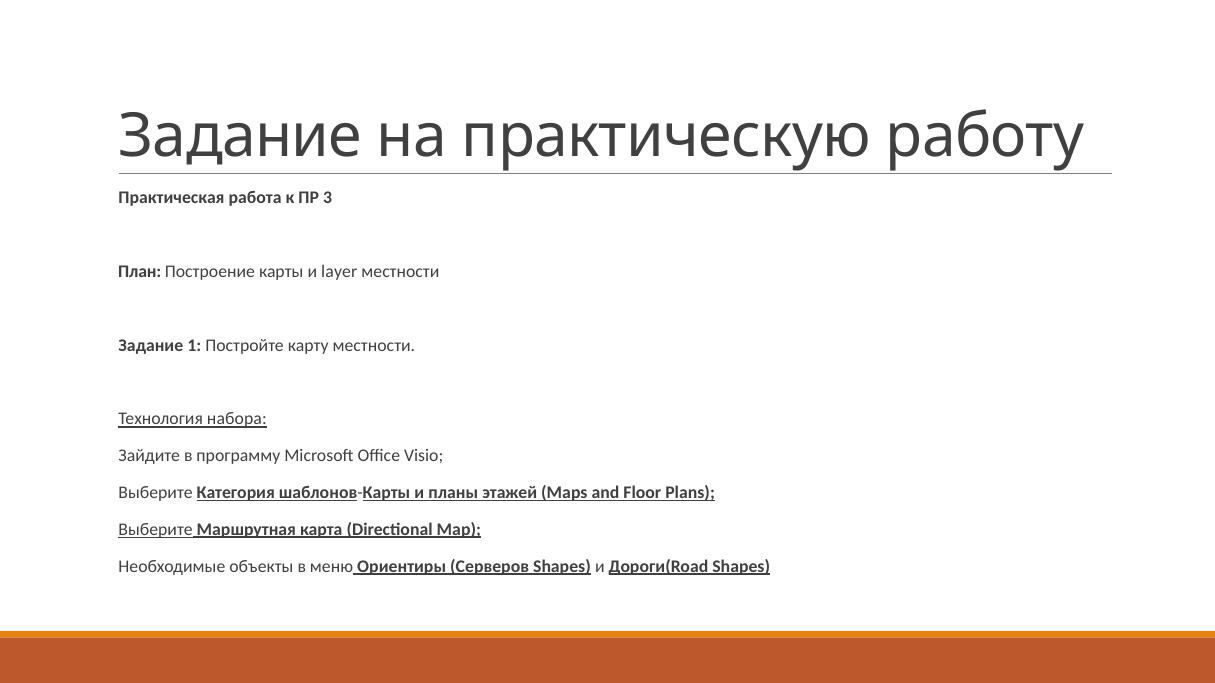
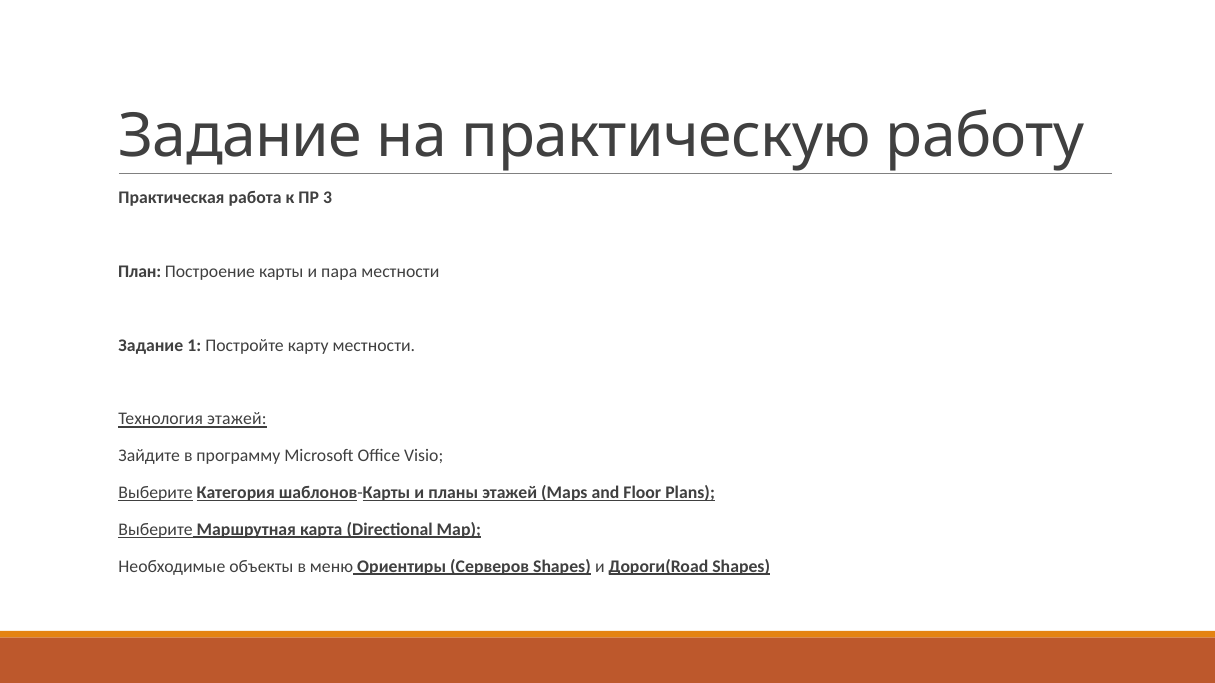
layer: layer -> пара
Технология набора: набора -> этажей
Выберите at (156, 493) underline: none -> present
